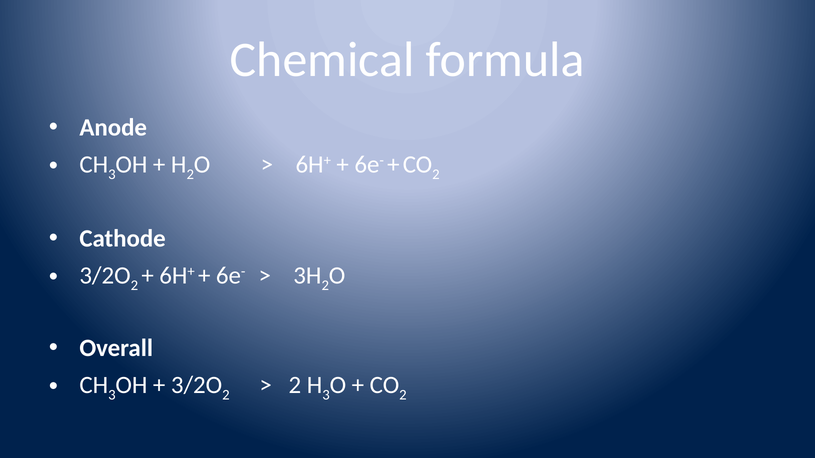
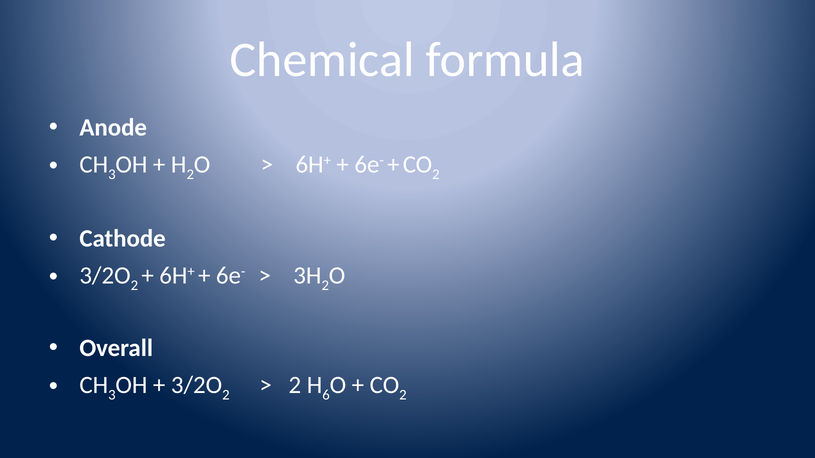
3 at (326, 395): 3 -> 6
